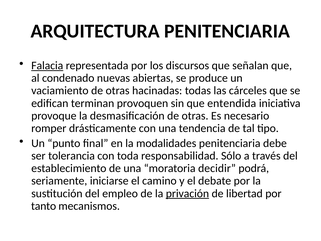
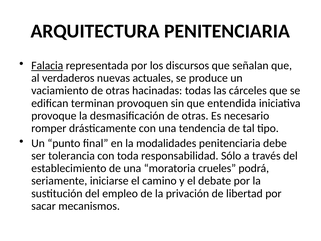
condenado: condenado -> verdaderos
abiertas: abiertas -> actuales
decidir: decidir -> crueles
privación underline: present -> none
tanto: tanto -> sacar
